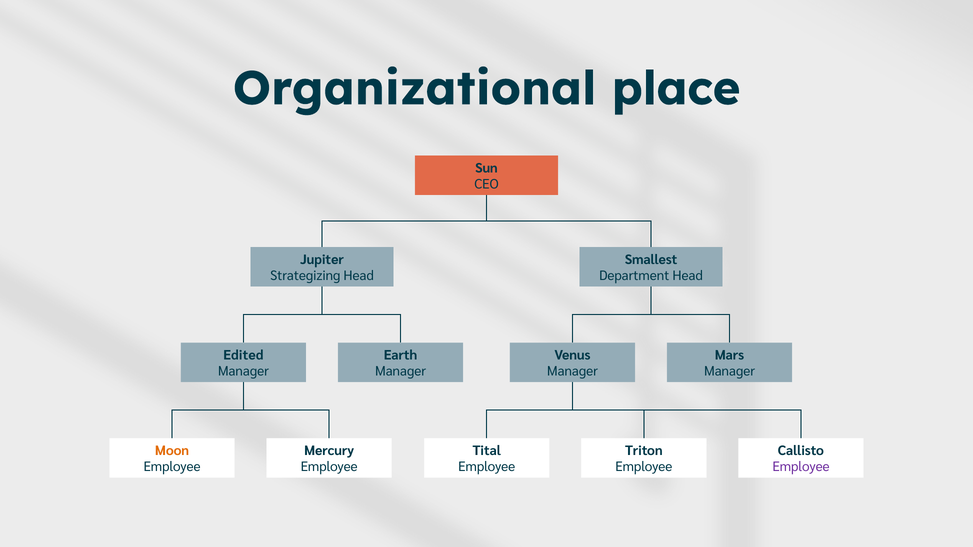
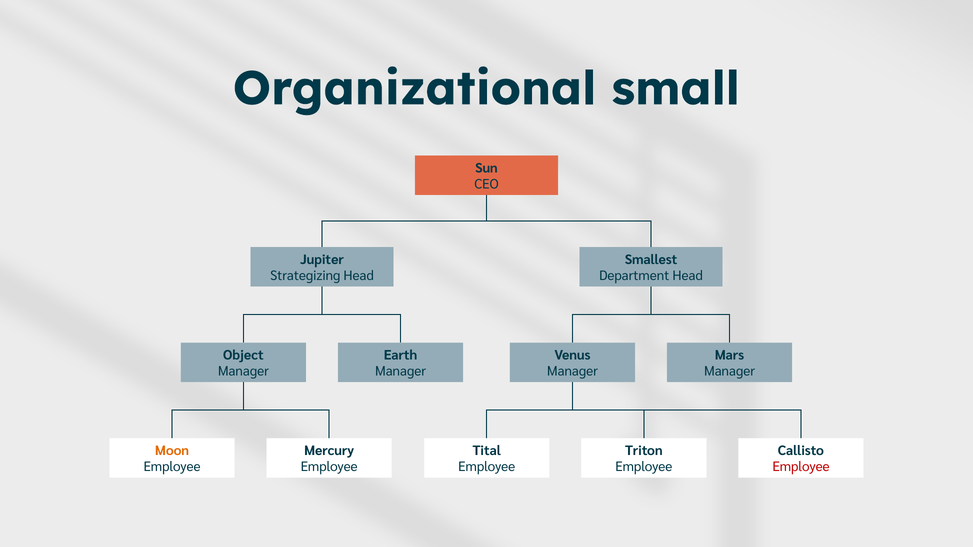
place: place -> small
Edited: Edited -> Object
Employee at (801, 467) colour: purple -> red
